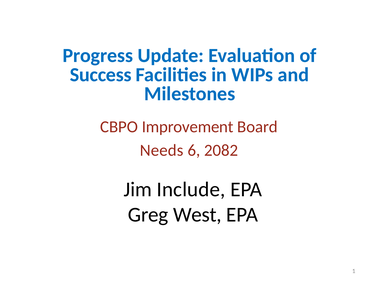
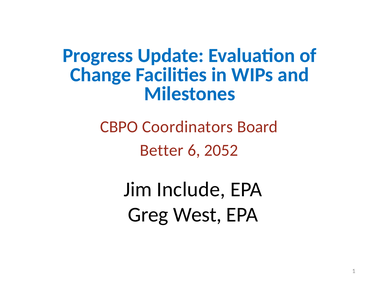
Success: Success -> Change
Improvement: Improvement -> Coordinators
Needs: Needs -> Better
2082: 2082 -> 2052
